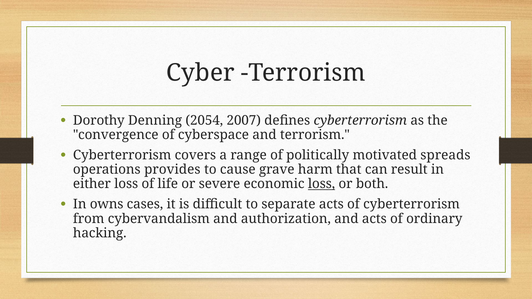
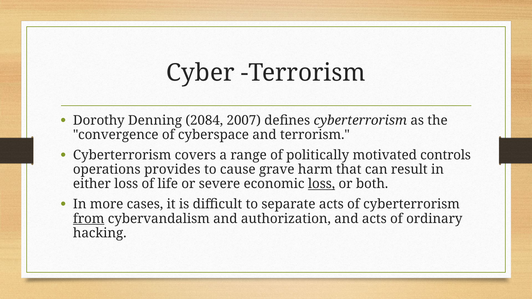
2054: 2054 -> 2084
spreads: spreads -> controls
owns: owns -> more
from underline: none -> present
